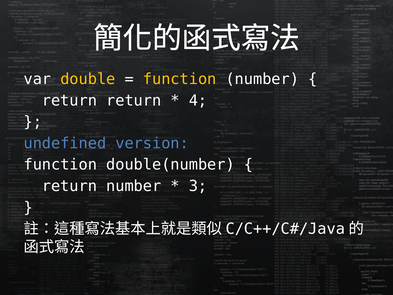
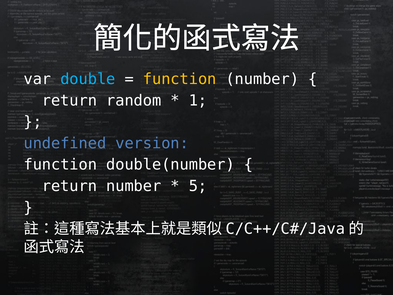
double colour: yellow -> light blue
return return: return -> random
4: 4 -> 1
3: 3 -> 5
